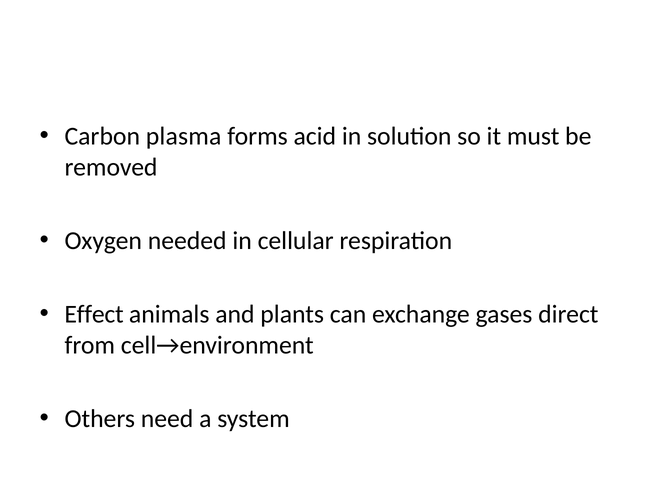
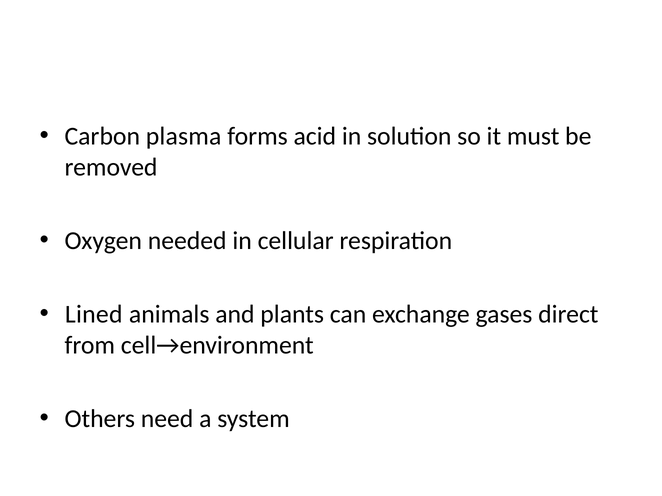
Effect: Effect -> Lined
